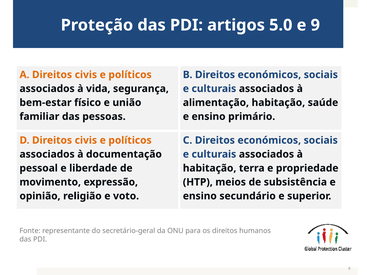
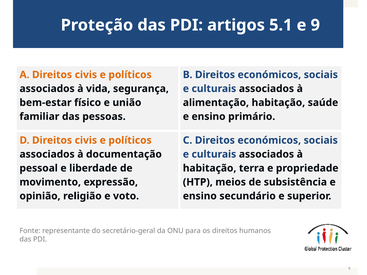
5.0: 5.0 -> 5.1
